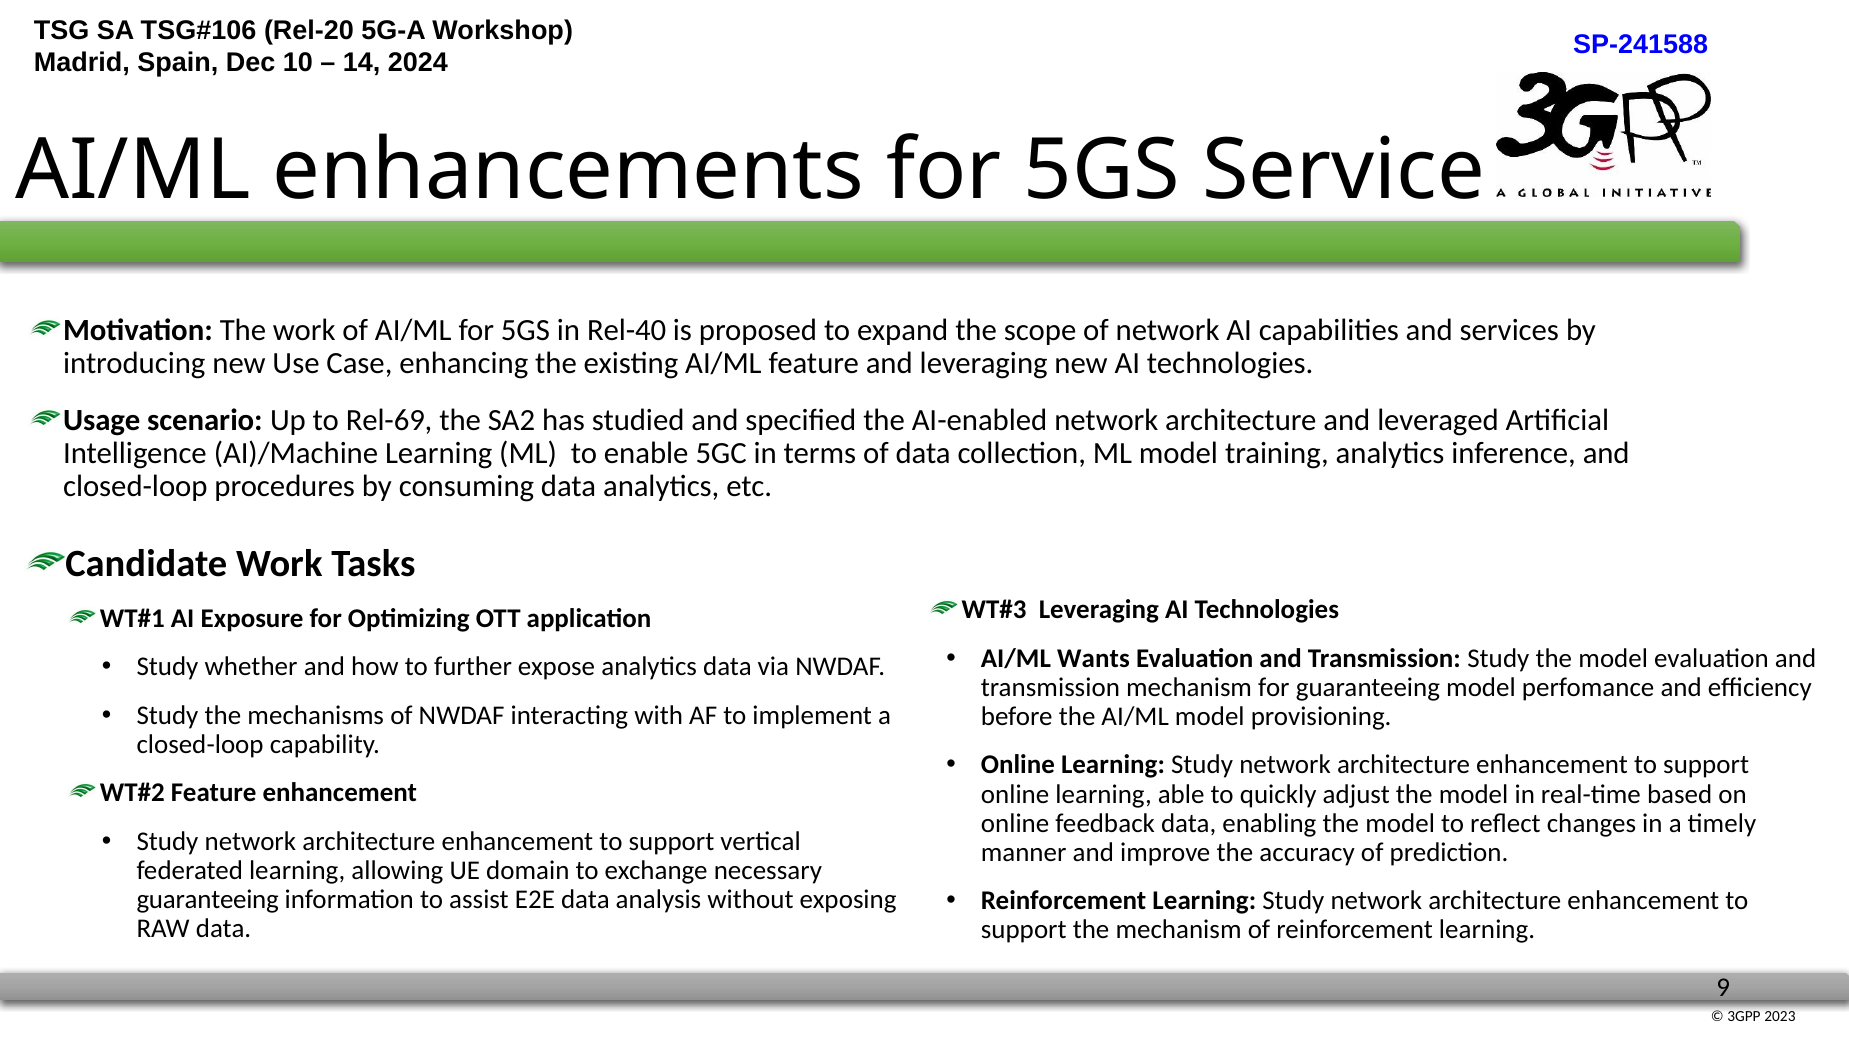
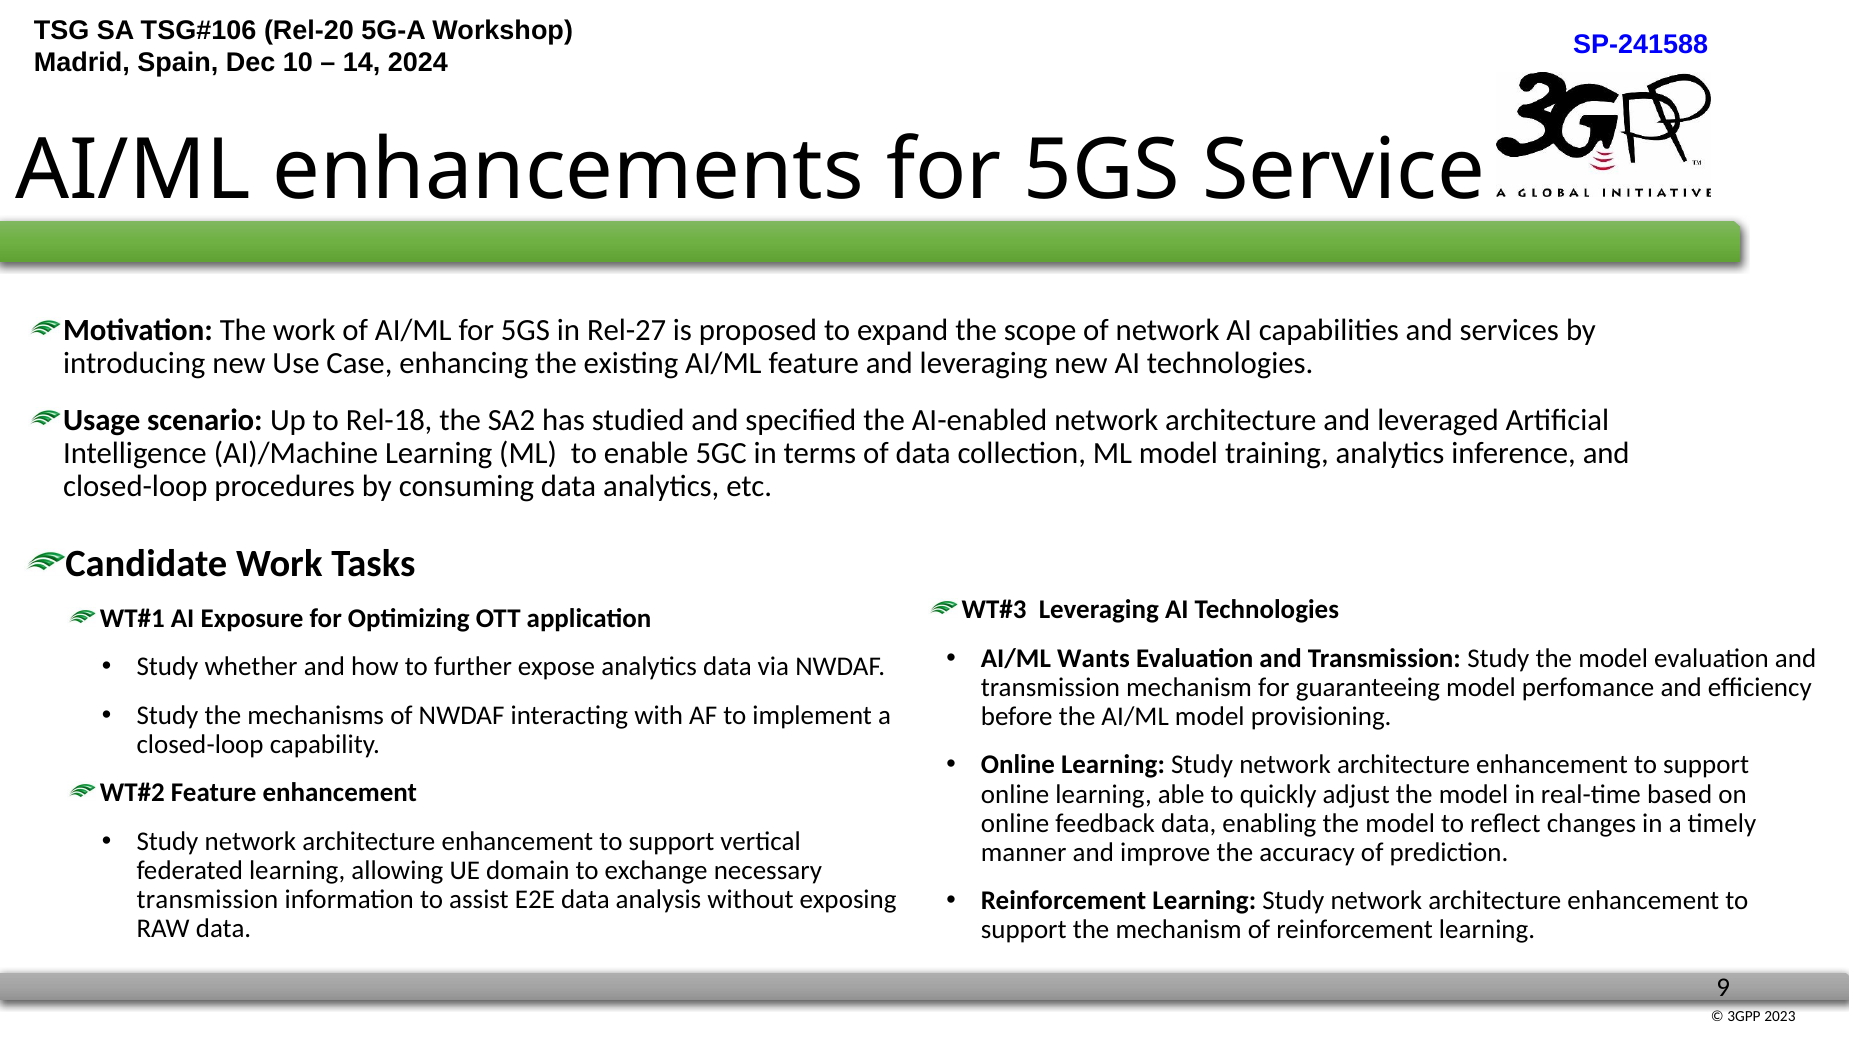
Rel-40: Rel-40 -> Rel-27
Rel-69: Rel-69 -> Rel-18
guaranteeing at (208, 900): guaranteeing -> transmission
